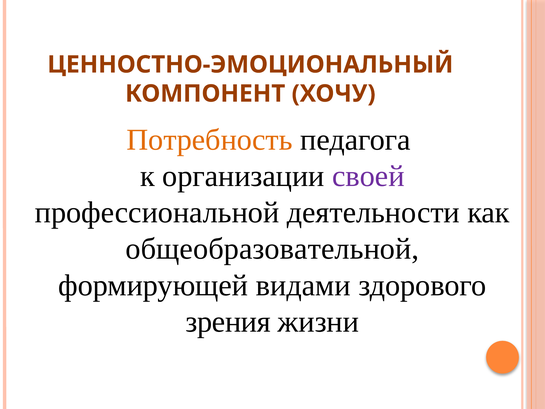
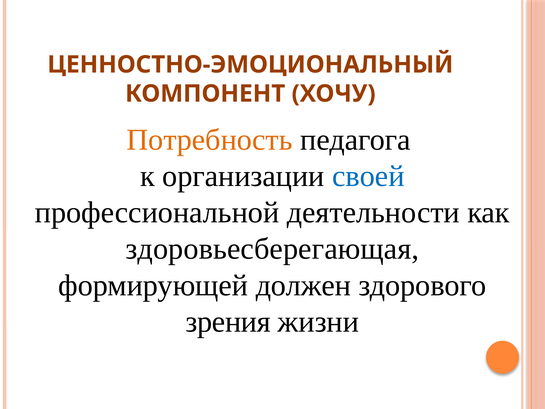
своей colour: purple -> blue
общеобразовательной: общеобразовательной -> здоровьесберегающая
видами: видами -> должен
